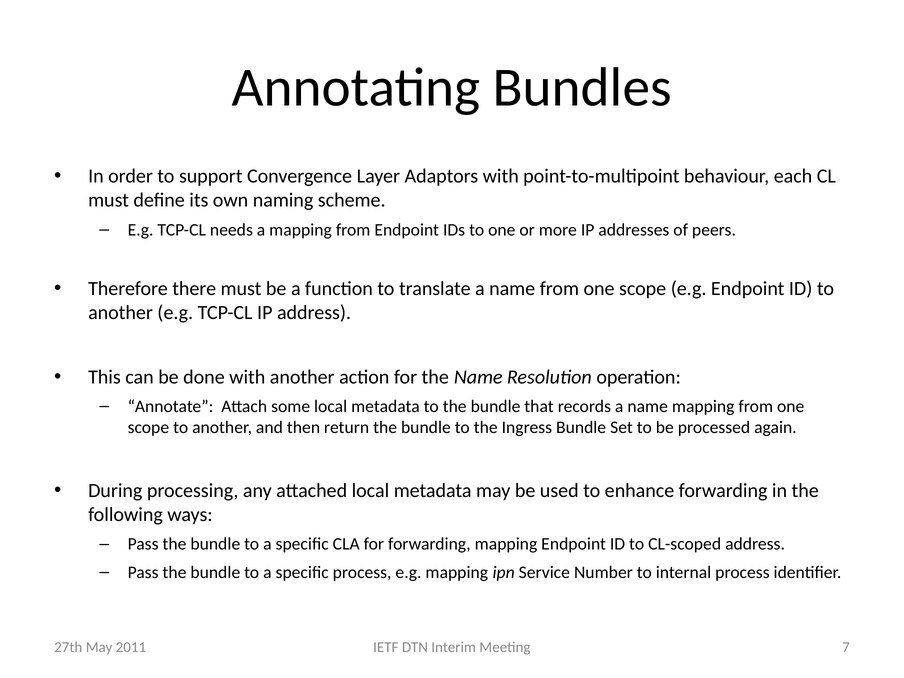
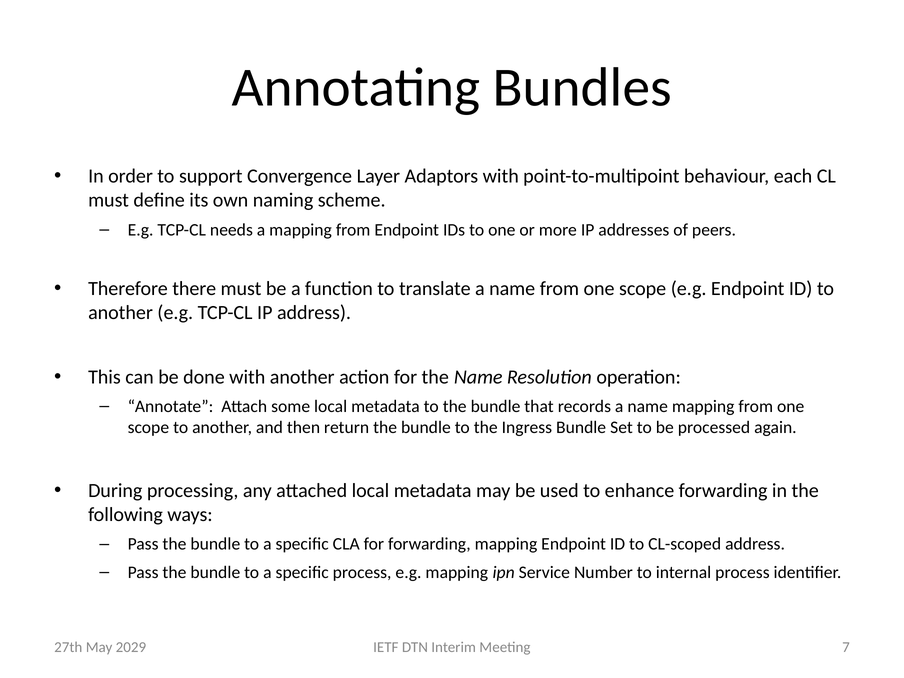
2011: 2011 -> 2029
